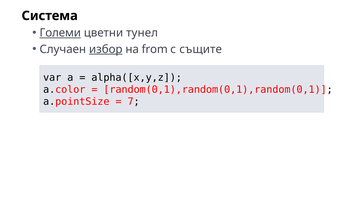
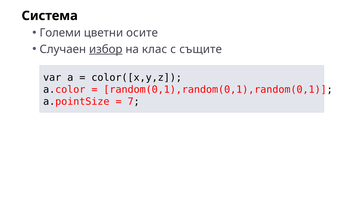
Големи underline: present -> none
тунел: тунел -> осите
from: from -> клас
alpha([x,y,z: alpha([x,y,z -> color([x,y,z
